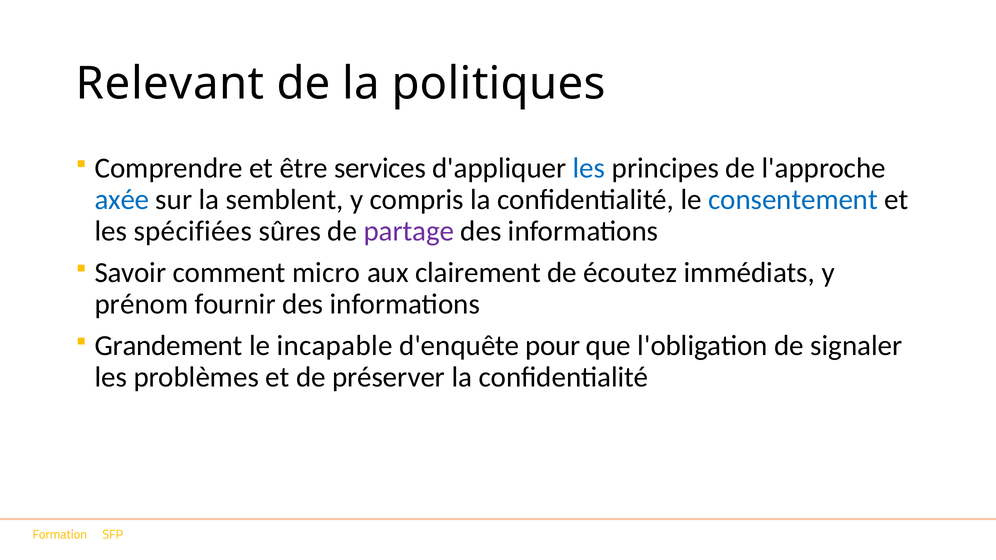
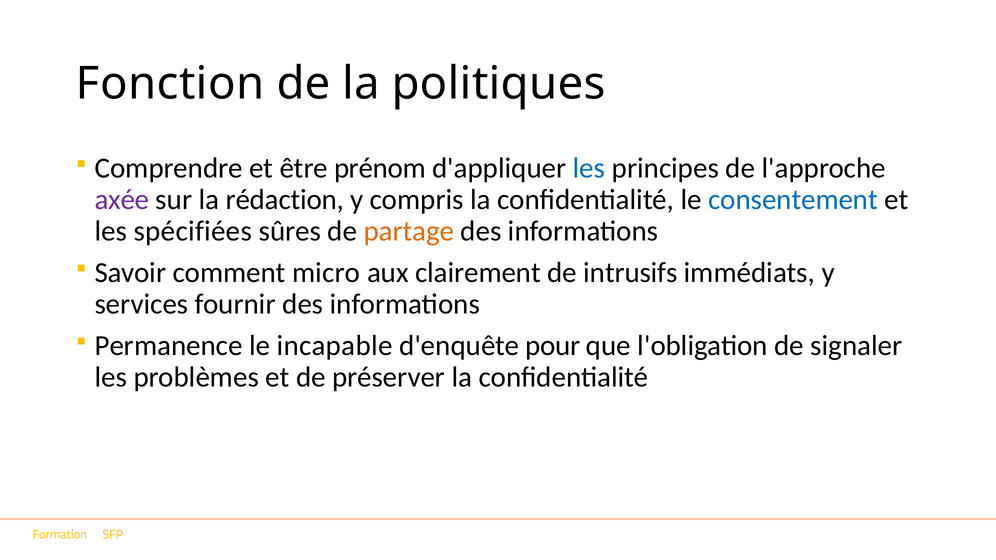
Relevant: Relevant -> Fonction
services: services -> prénom
axée colour: blue -> purple
semblent: semblent -> rédaction
partage colour: purple -> orange
écoutez: écoutez -> intrusifs
prénom: prénom -> services
Grandement: Grandement -> Permanence
